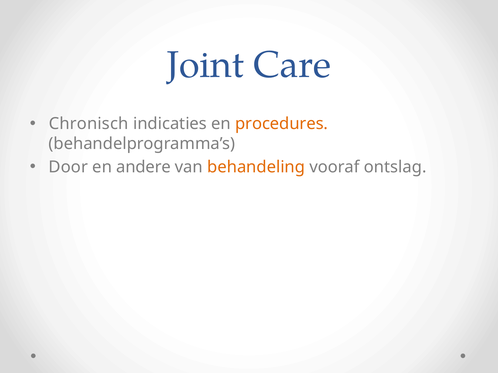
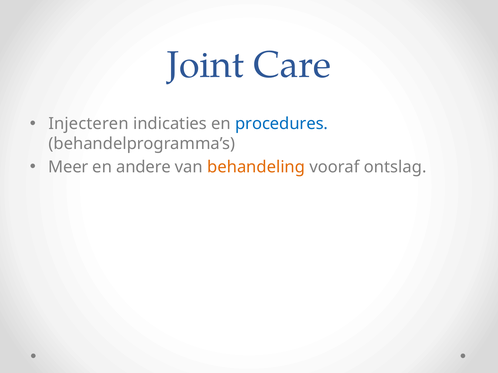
Chronisch: Chronisch -> Injecteren
procedures colour: orange -> blue
Door: Door -> Meer
